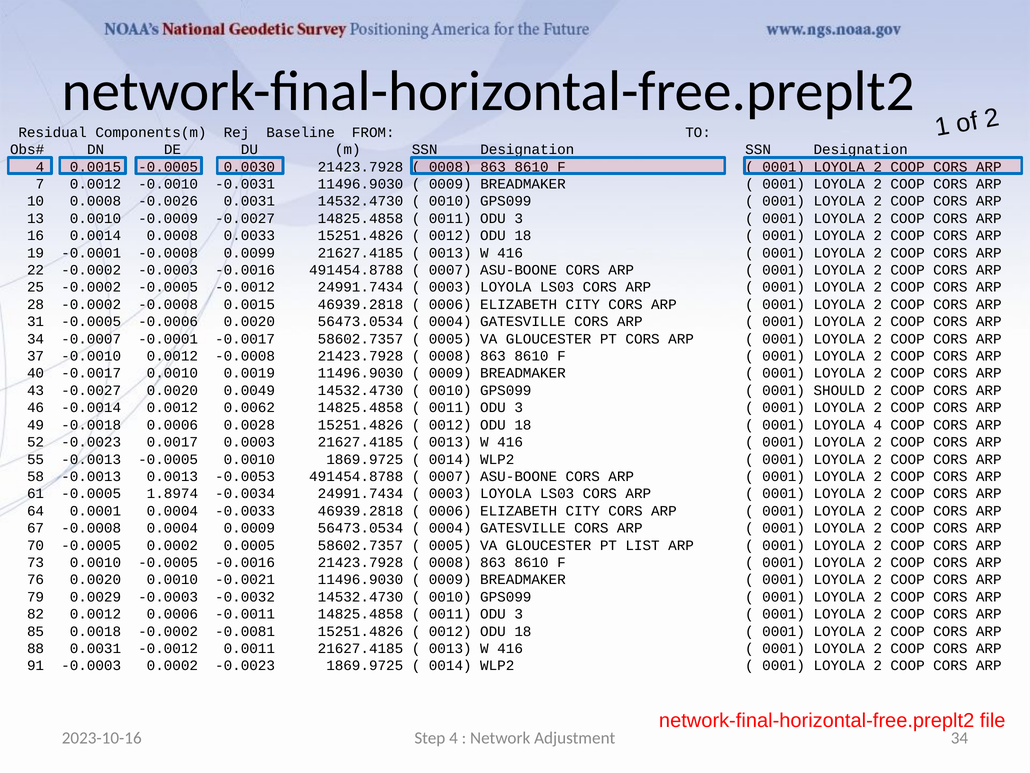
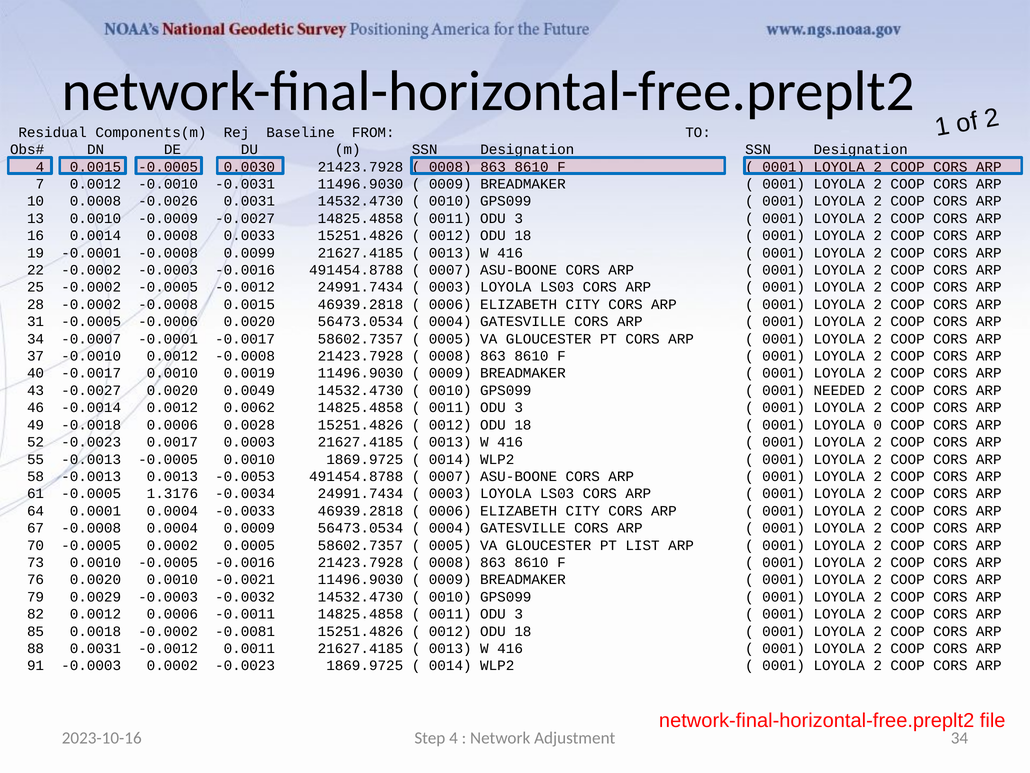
SHOULD: SHOULD -> NEEDED
LOYOLA 4: 4 -> 0
1.8974: 1.8974 -> 1.3176
